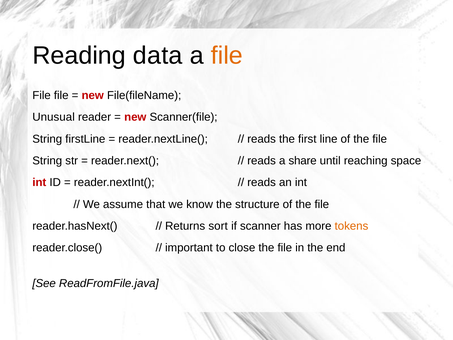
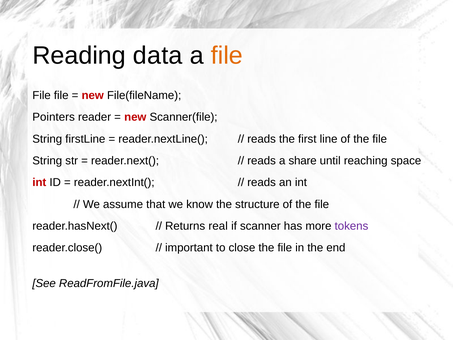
Unusual: Unusual -> Pointers
sort: sort -> real
tokens colour: orange -> purple
